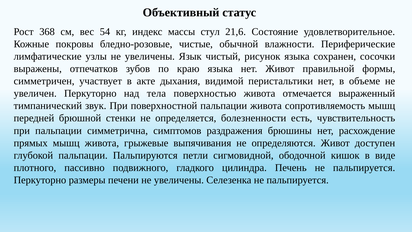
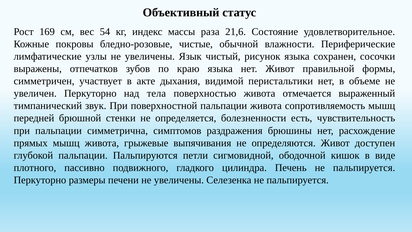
368: 368 -> 169
стул: стул -> раза
